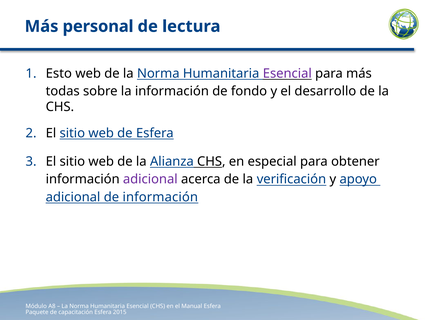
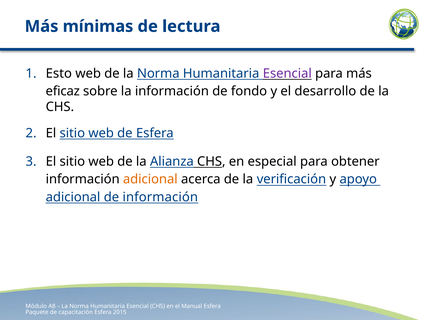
personal: personal -> mínimas
todas: todas -> eficaz
adicional at (150, 179) colour: purple -> orange
